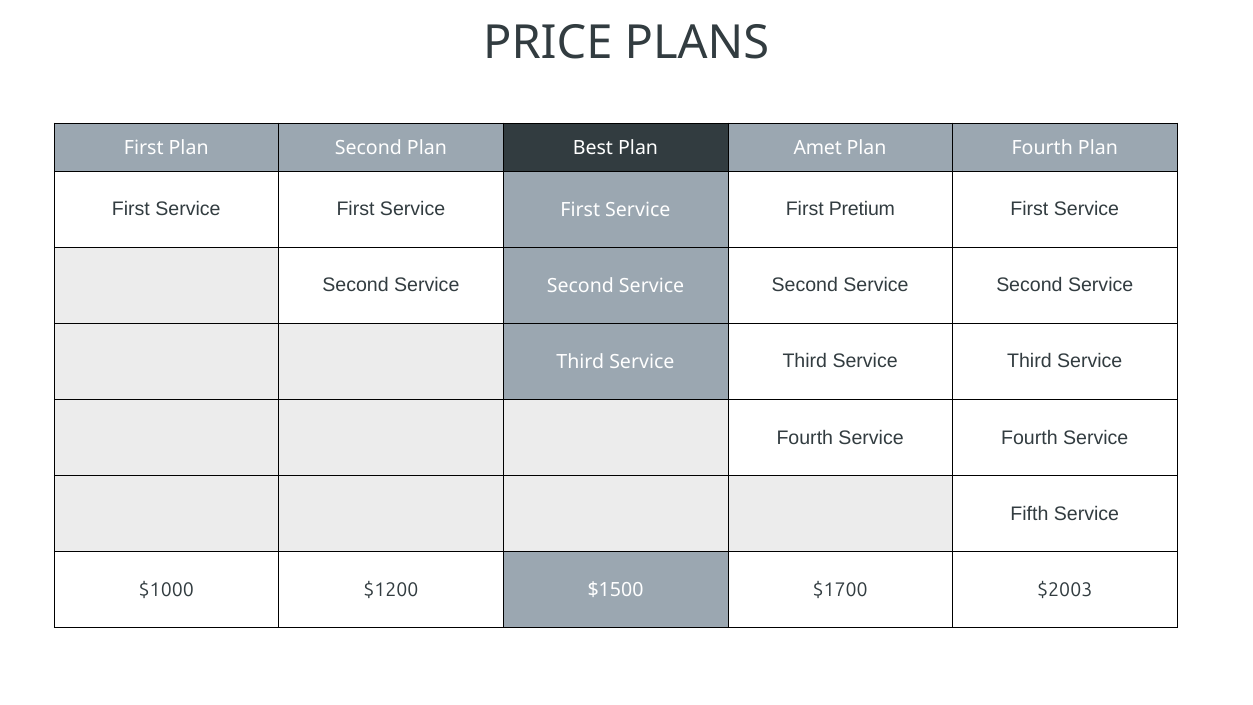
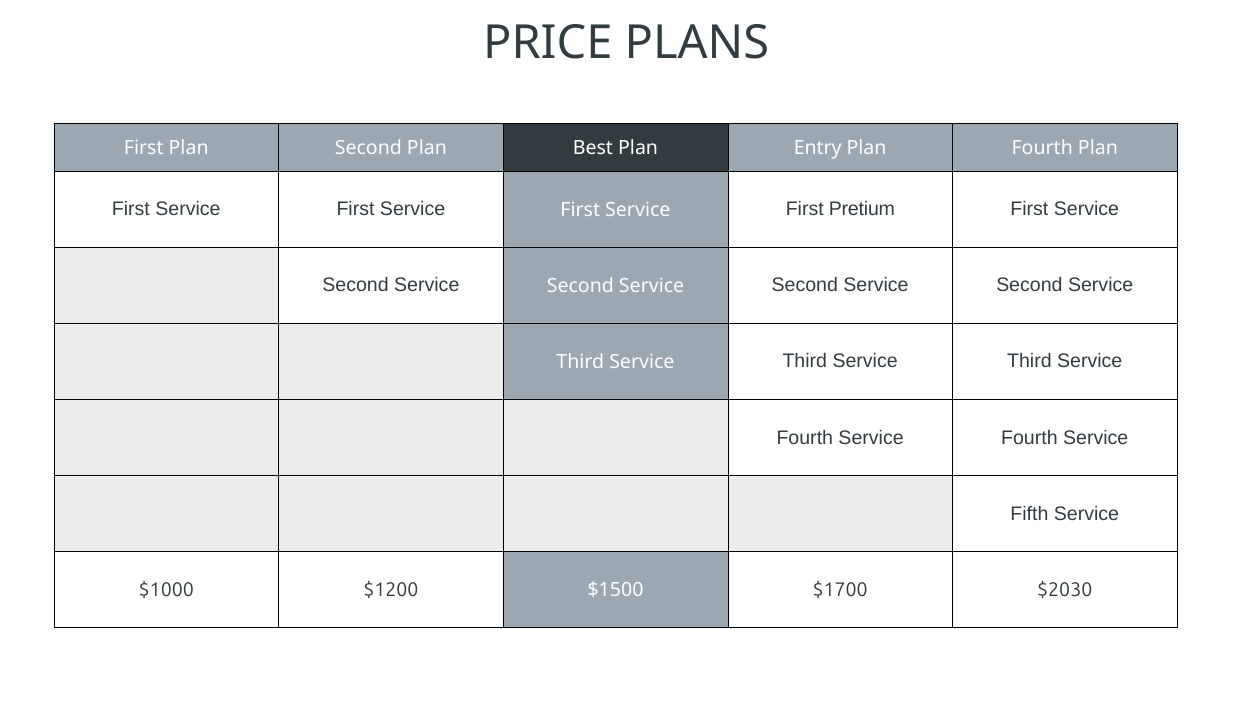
Amet: Amet -> Entry
$2003: $2003 -> $2030
